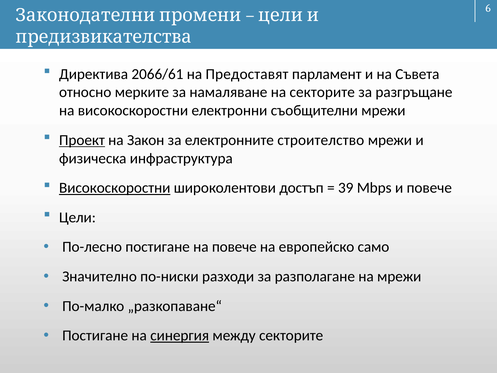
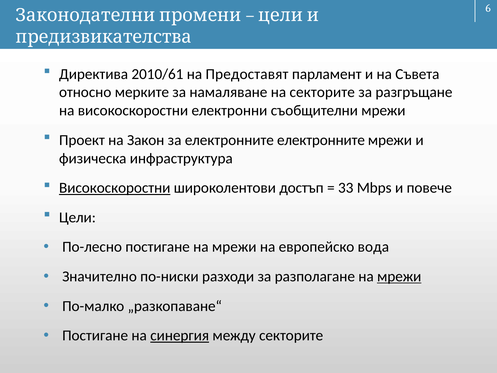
2066/61: 2066/61 -> 2010/61
Проект underline: present -> none
електронните строителство: строителство -> електронните
39: 39 -> 33
постигане на повече: повече -> мрежи
само: само -> вода
мрежи at (399, 276) underline: none -> present
